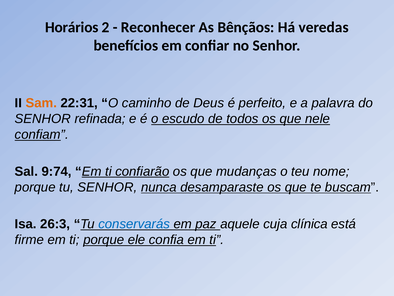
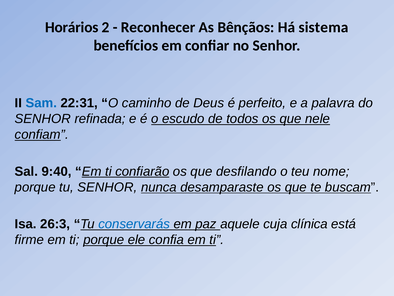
veredas: veredas -> sistema
Sam colour: orange -> blue
9:74: 9:74 -> 9:40
mudanças: mudanças -> desfilando
